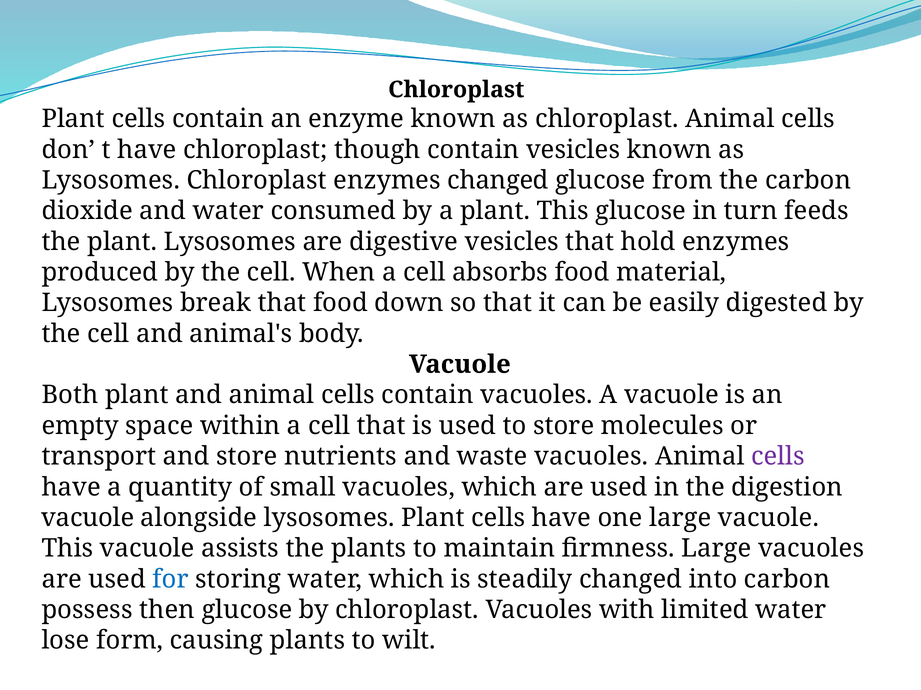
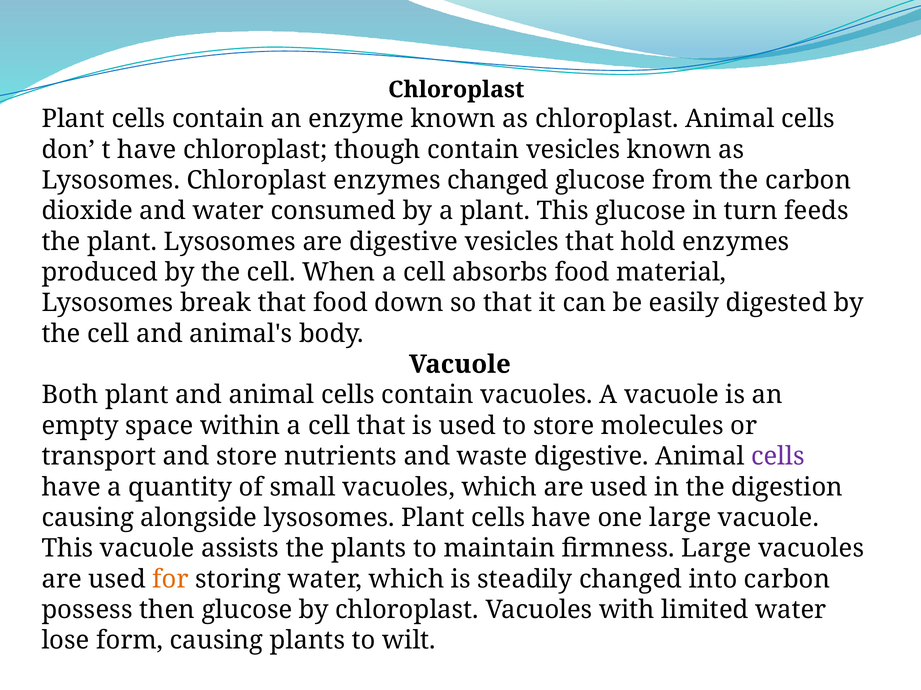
waste vacuoles: vacuoles -> digestive
vacuole at (88, 518): vacuole -> causing
for colour: blue -> orange
